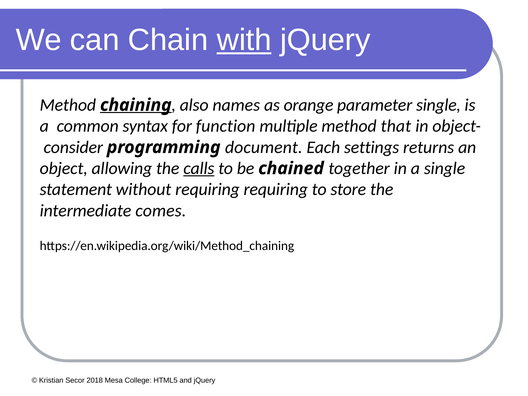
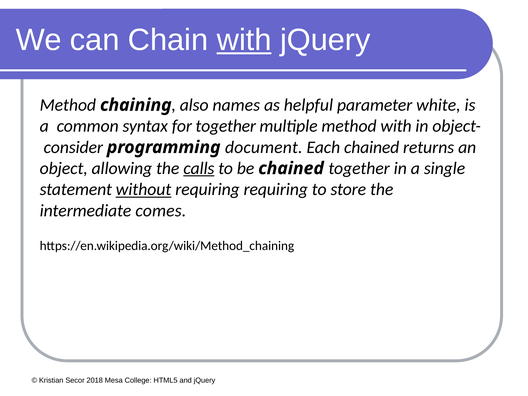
chaining underline: present -> none
orange: orange -> helpful
parameter single: single -> white
for function: function -> together
method that: that -> with
Each settings: settings -> chained
without underline: none -> present
